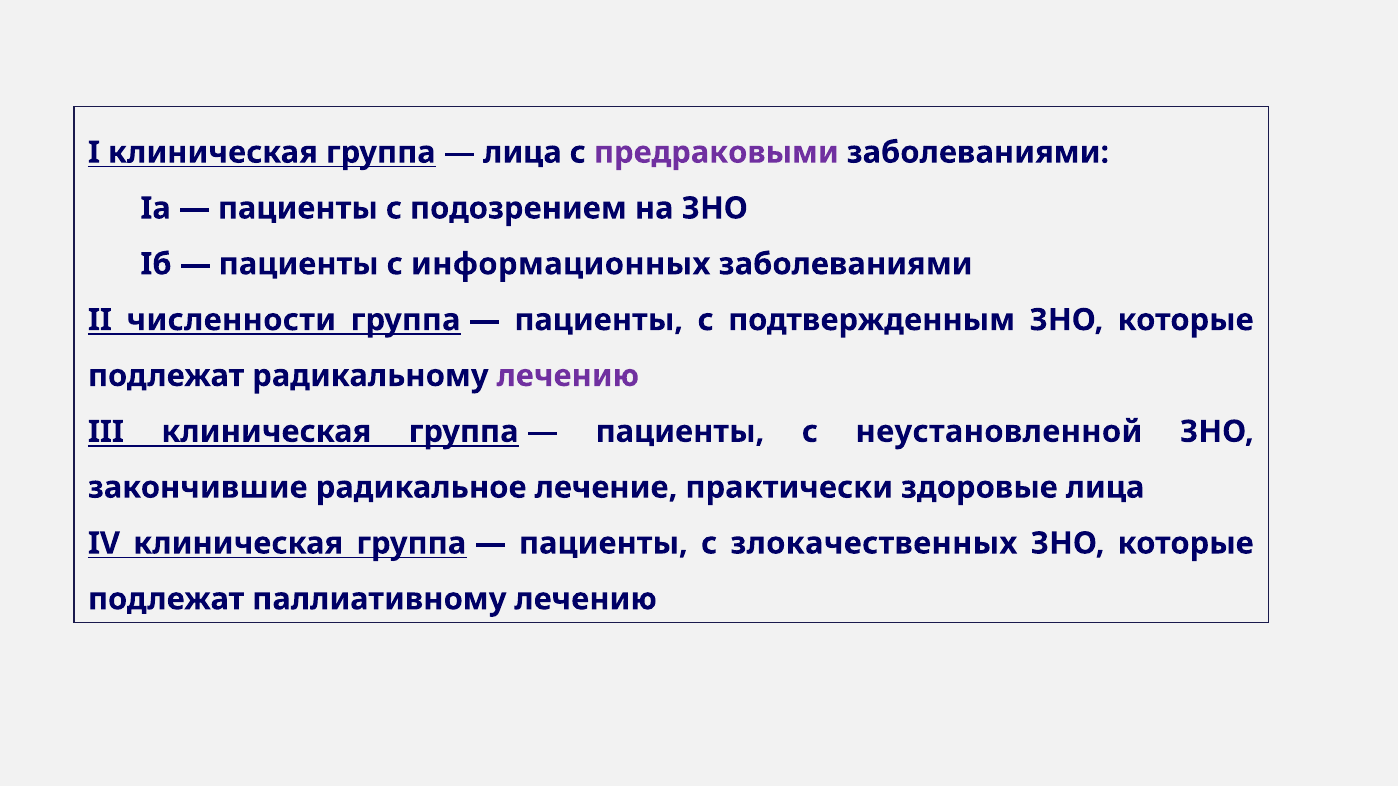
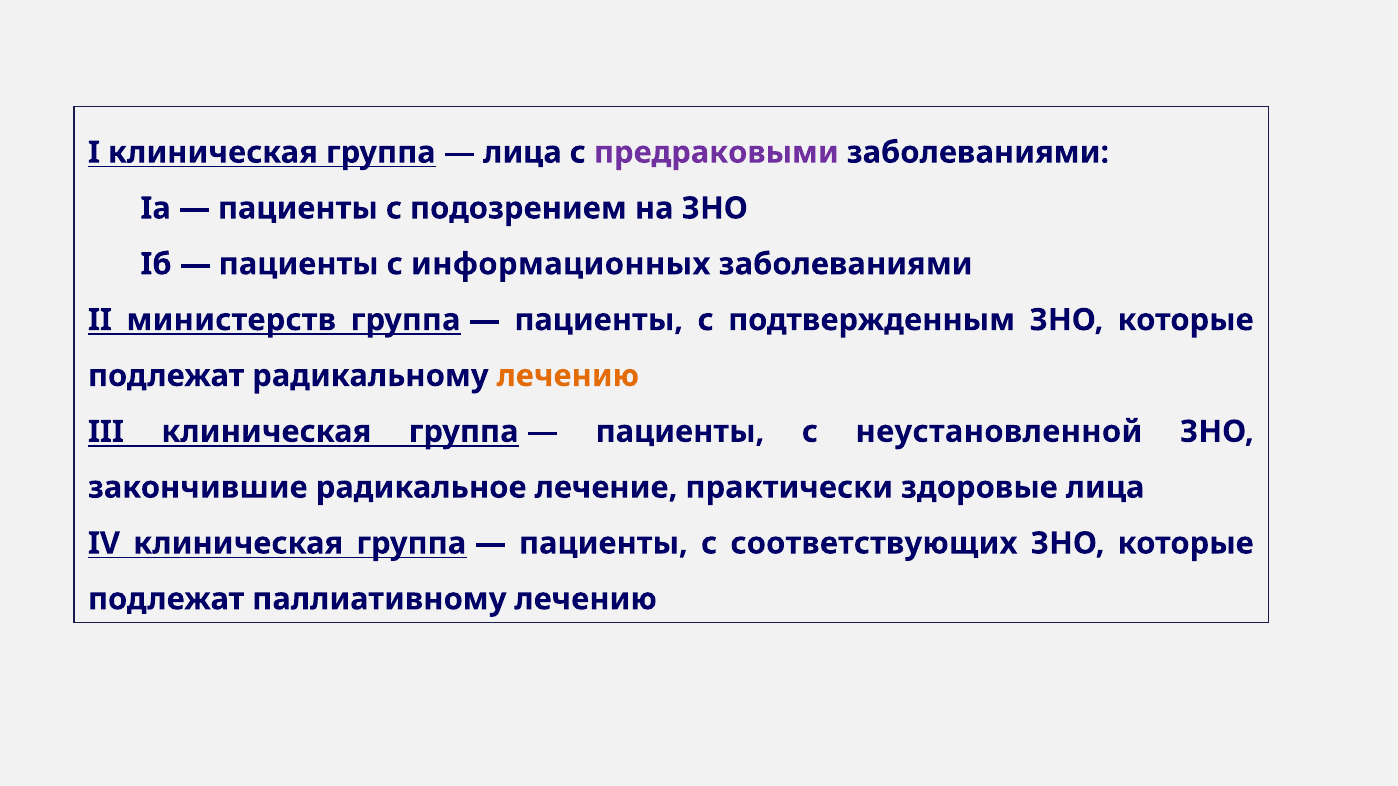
численности: численности -> министерств
лечению at (568, 376) colour: purple -> orange
злокачественных: злокачественных -> соответствующих
